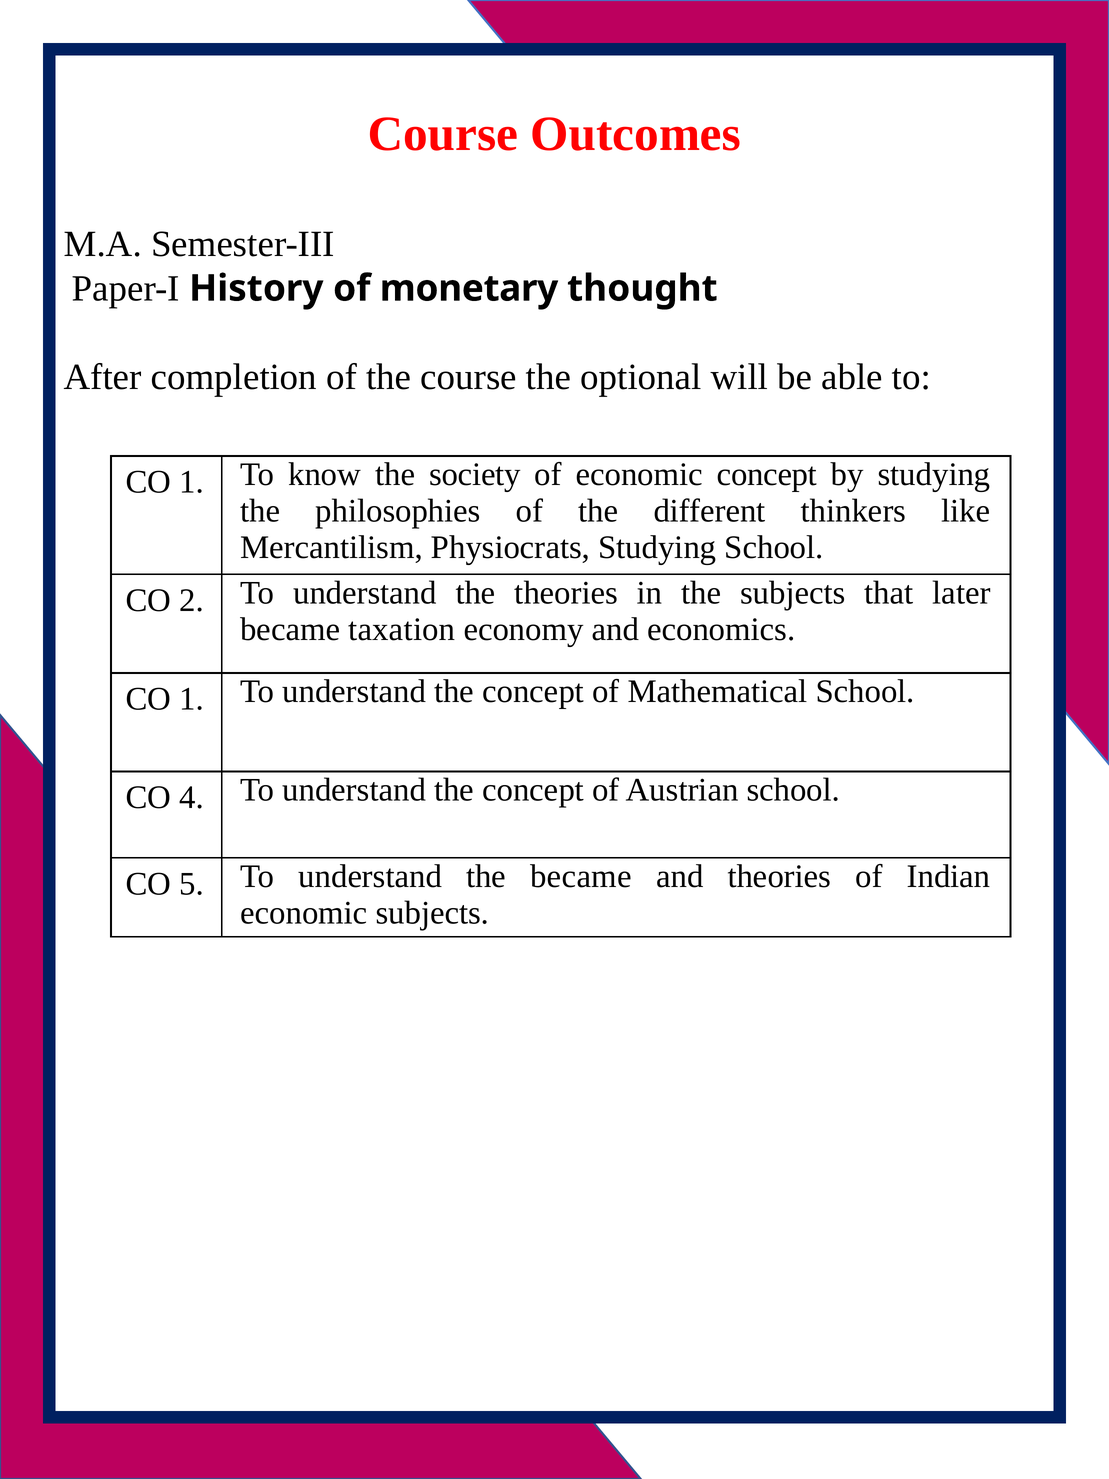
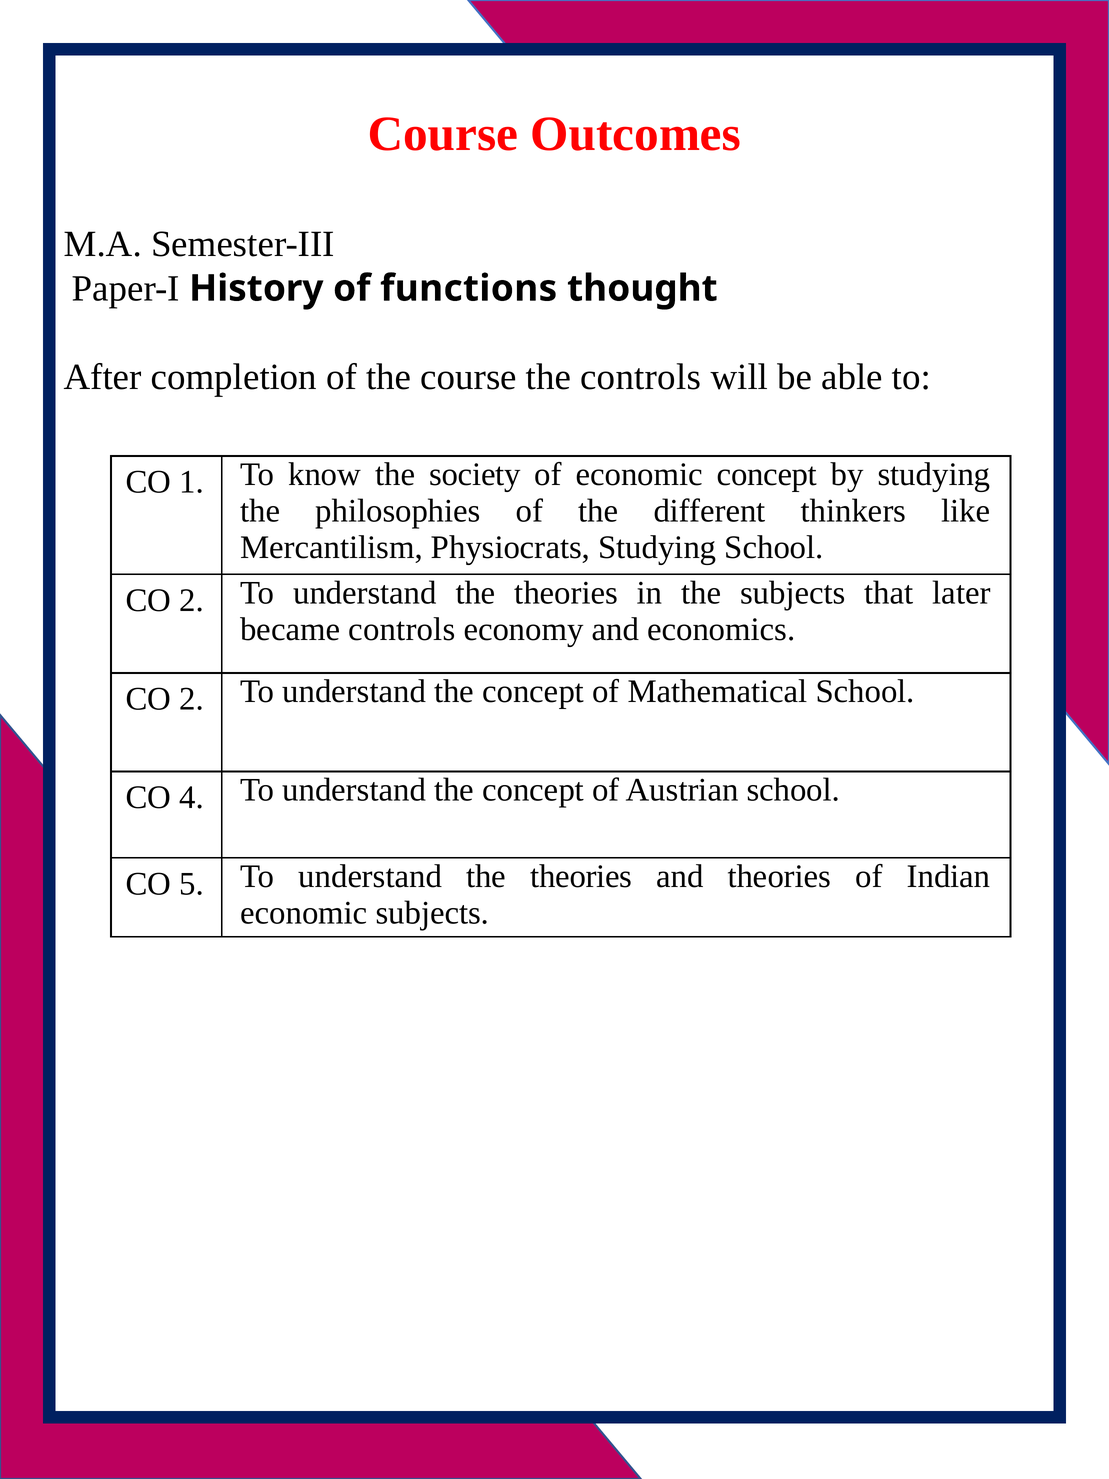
monetary: monetary -> functions
the optional: optional -> controls
became taxation: taxation -> controls
1 at (192, 699): 1 -> 2
became at (581, 876): became -> theories
